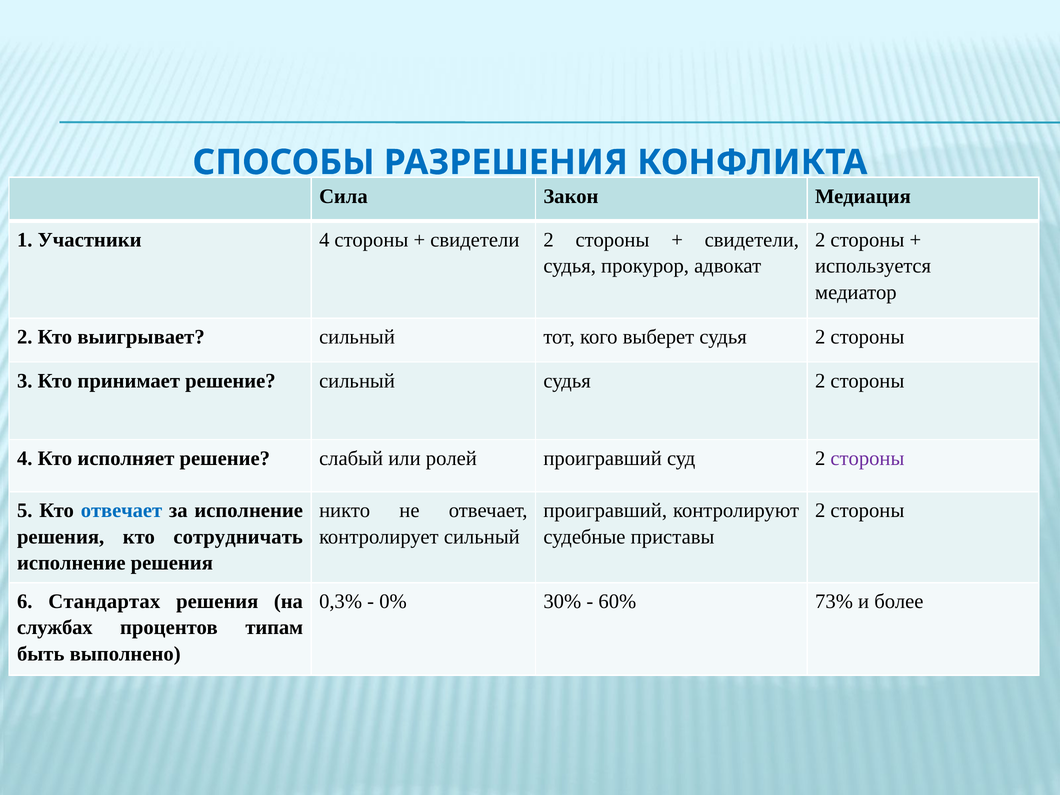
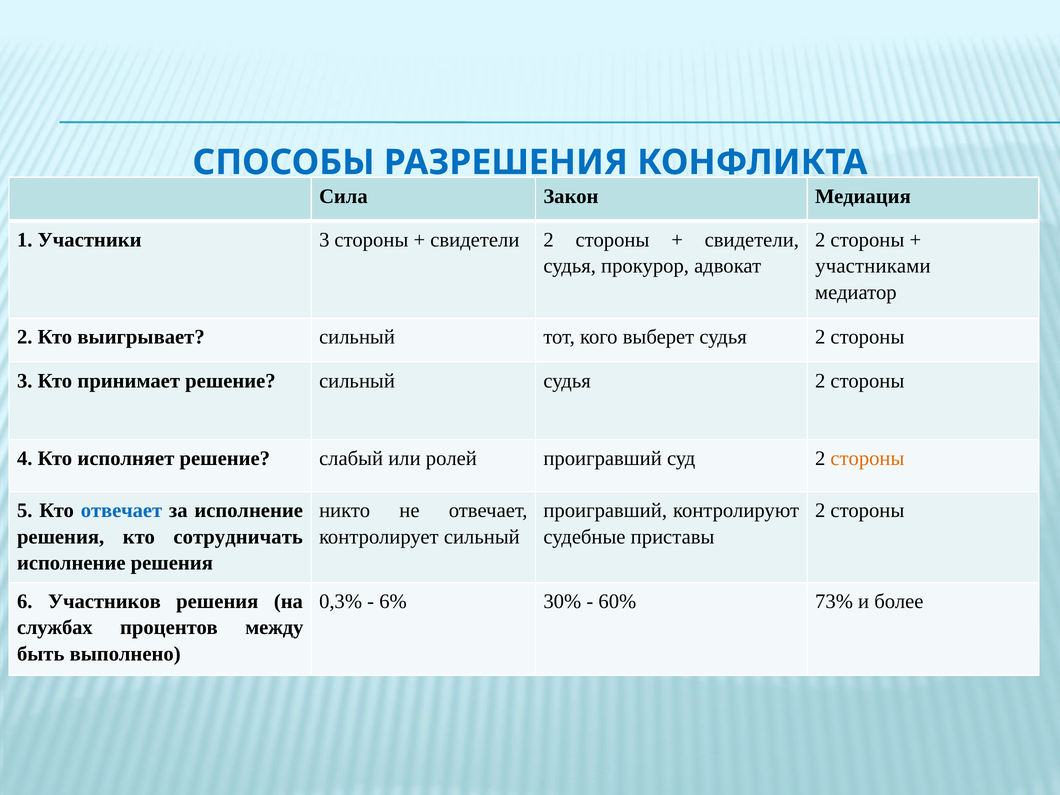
Участники 4: 4 -> 3
используется: используется -> участниками
стороны at (867, 458) colour: purple -> orange
Стандартах: Стандартах -> Участников
0%: 0% -> 6%
типам: типам -> между
